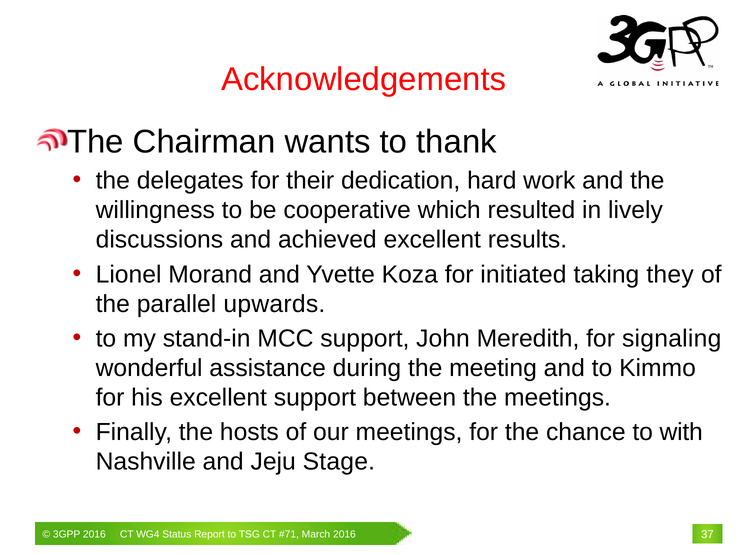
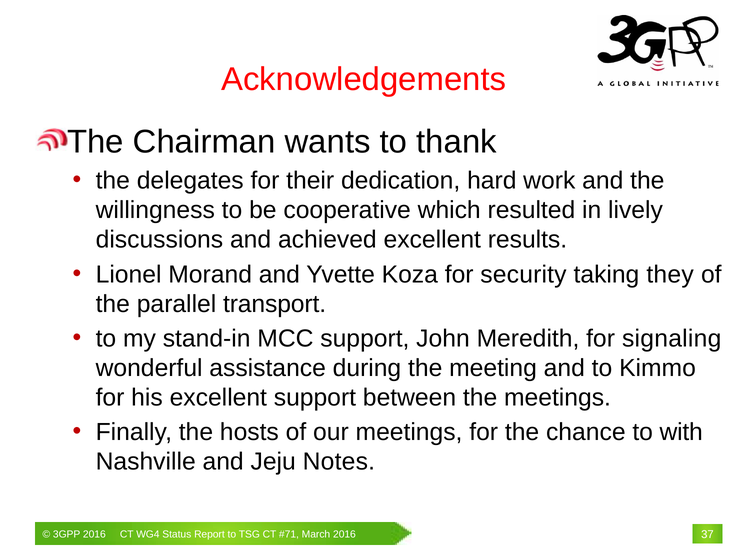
initiated: initiated -> security
upwards: upwards -> transport
Stage: Stage -> Notes
